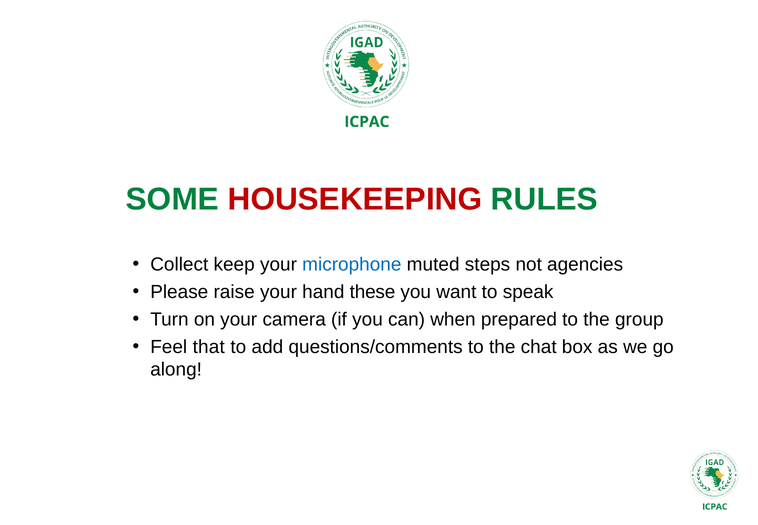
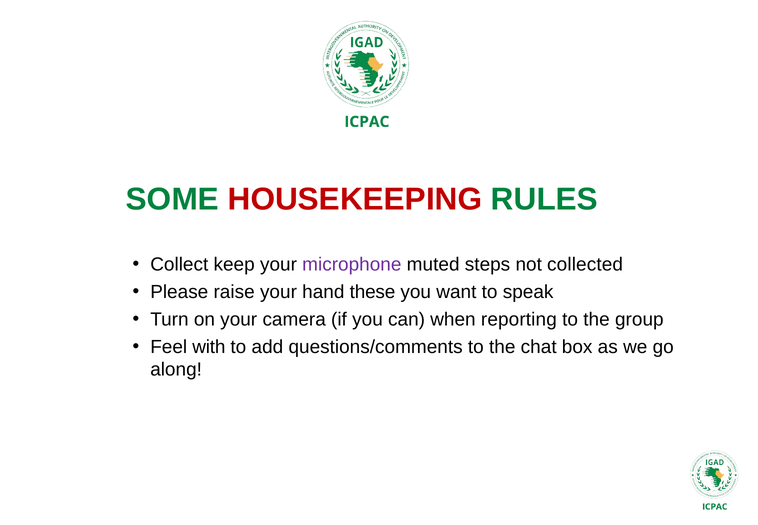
microphone colour: blue -> purple
agencies: agencies -> collected
prepared: prepared -> reporting
that: that -> with
